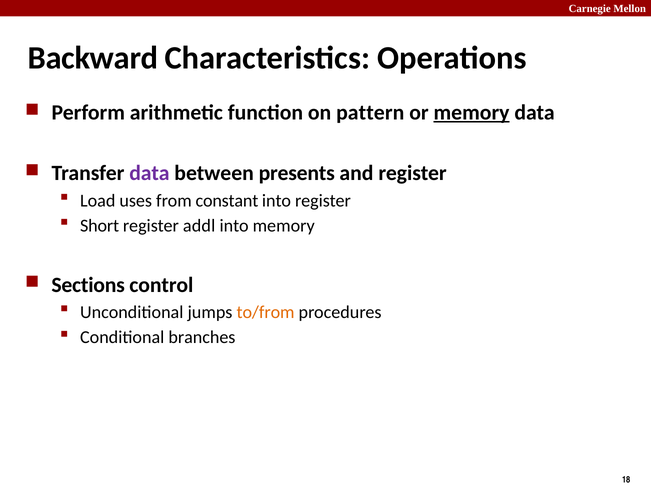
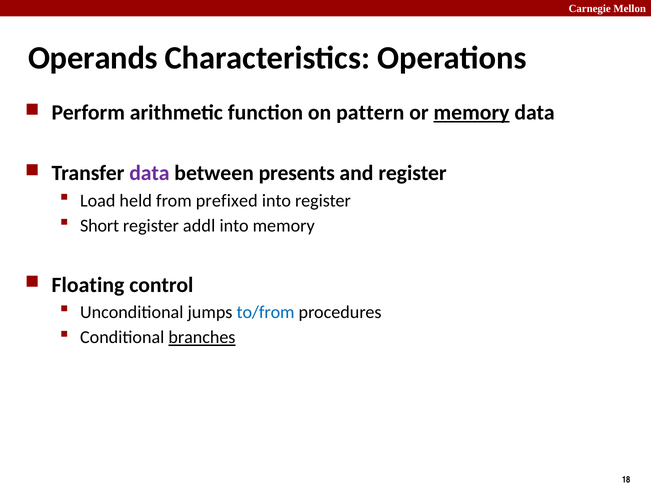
Backward: Backward -> Operands
uses: uses -> held
constant: constant -> prefixed
Sections: Sections -> Floating
to/from colour: orange -> blue
branches underline: none -> present
